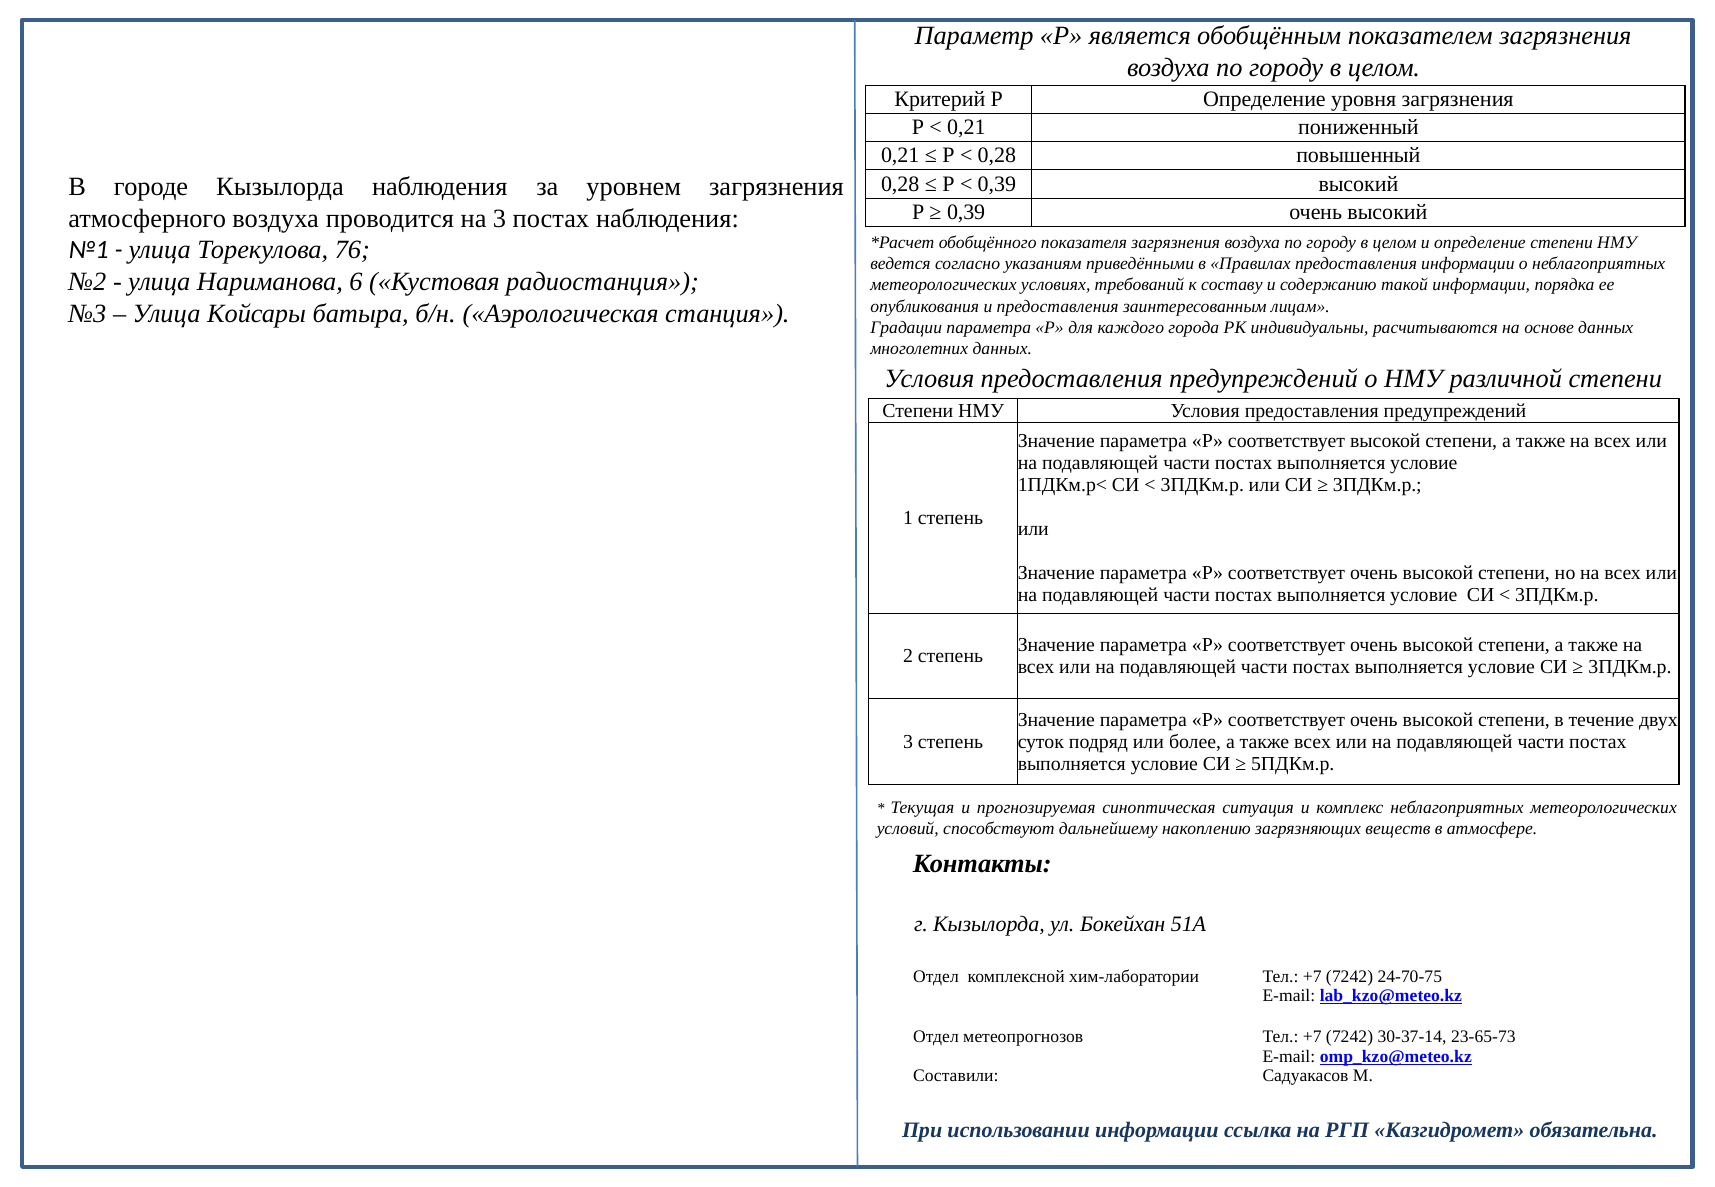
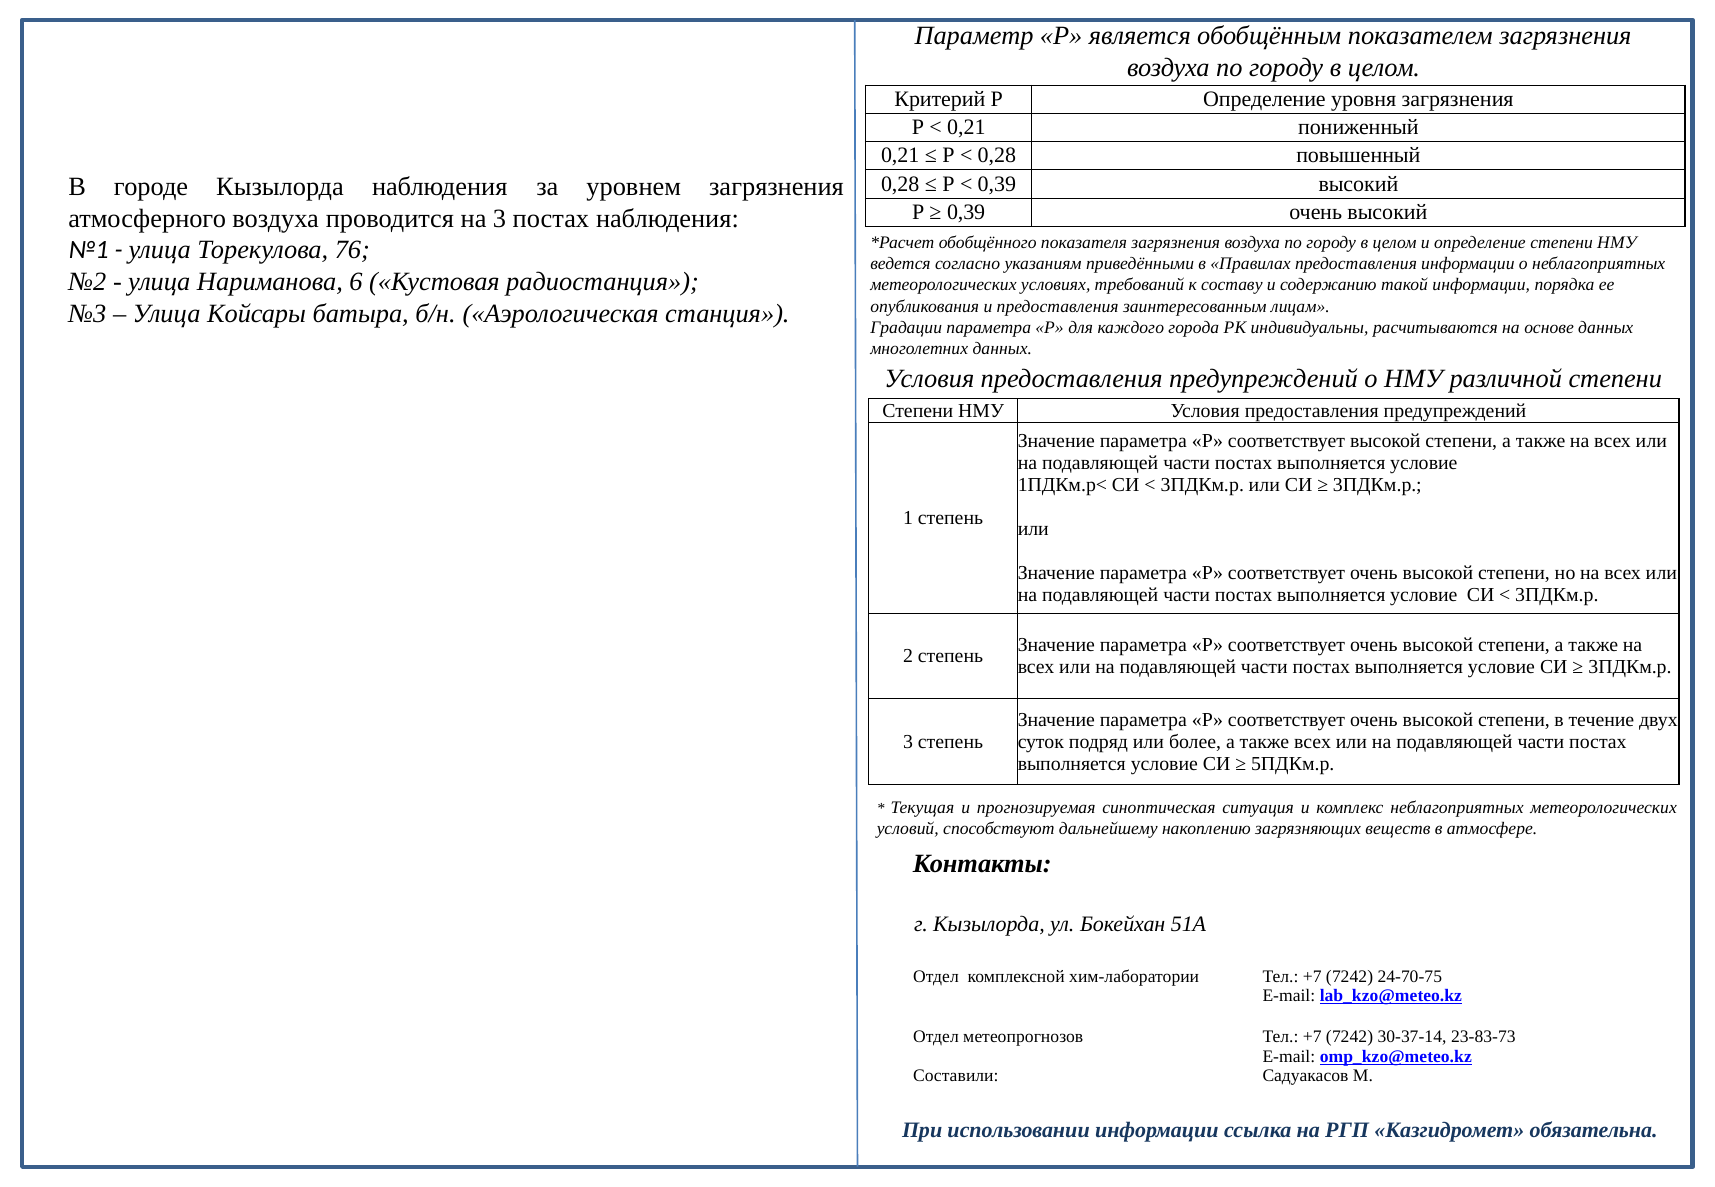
23-65-73: 23-65-73 -> 23-83-73
